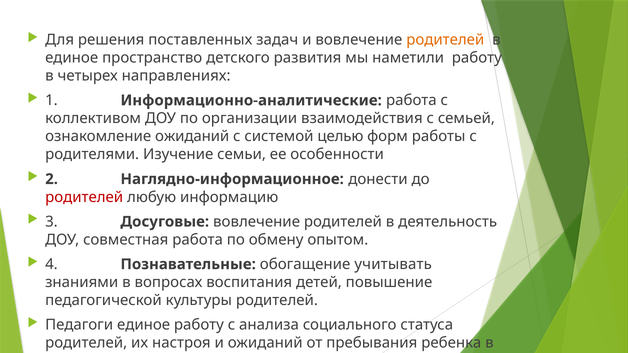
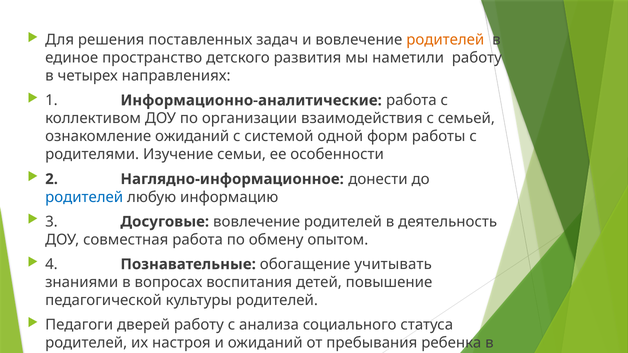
целью: целью -> одной
родителей at (84, 197) colour: red -> blue
Педагоги единое: единое -> дверей
